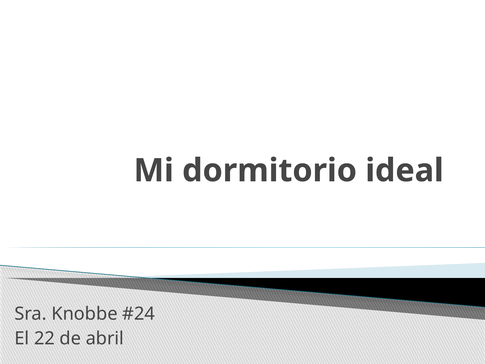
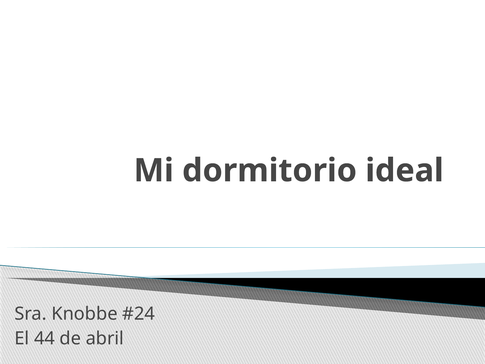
22: 22 -> 44
